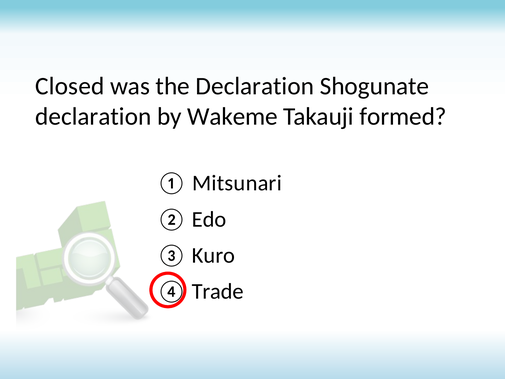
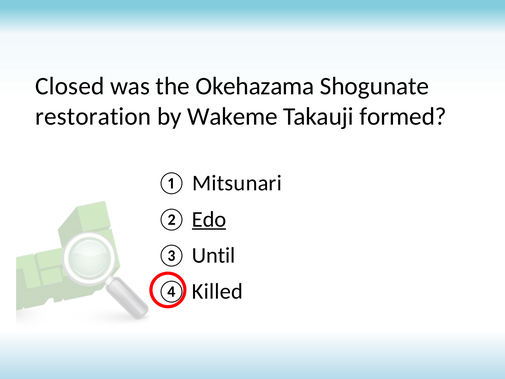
the Declaration: Declaration -> Okehazama
declaration at (93, 116): declaration -> restoration
Edo underline: none -> present
Kuro: Kuro -> Until
Trade: Trade -> Killed
